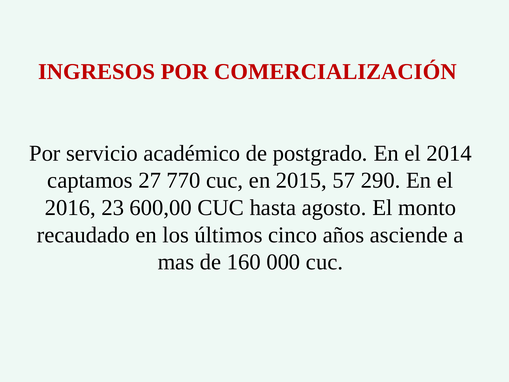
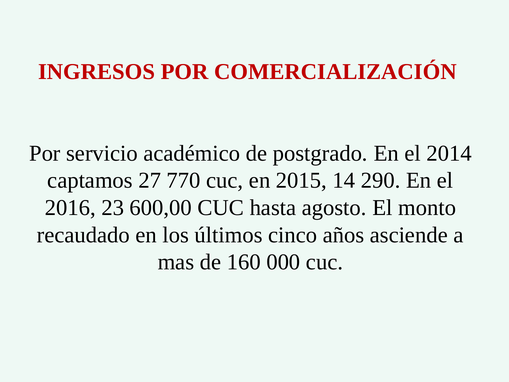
57: 57 -> 14
